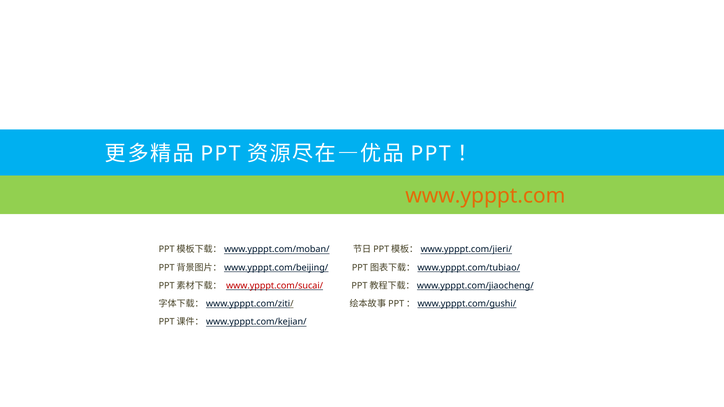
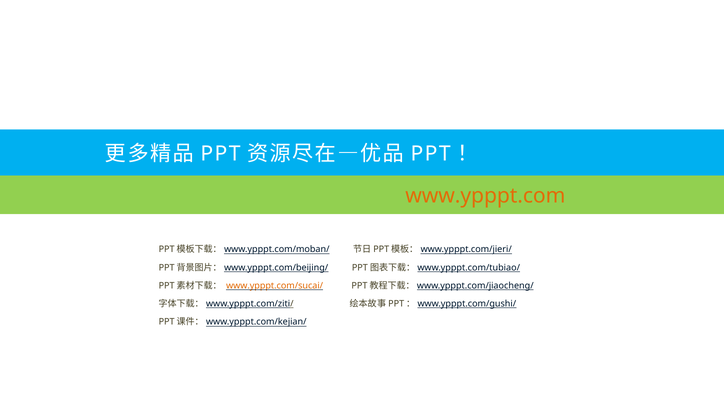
www.ypppt.com/sucai/ colour: red -> orange
